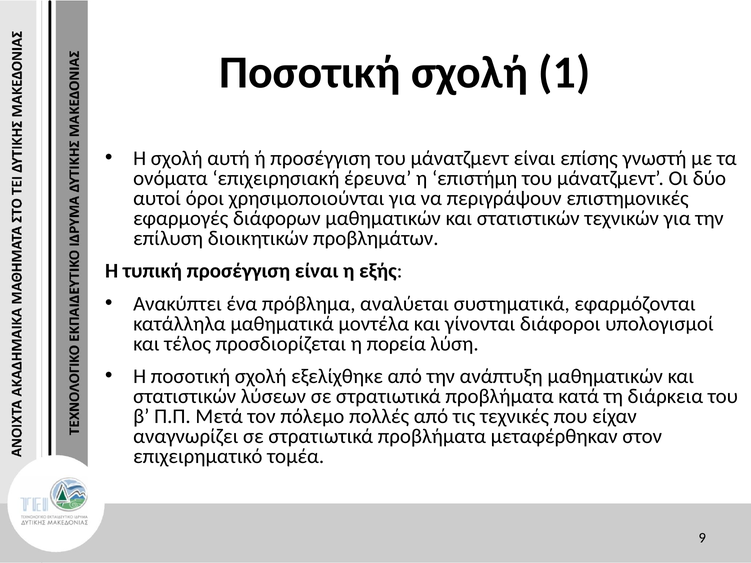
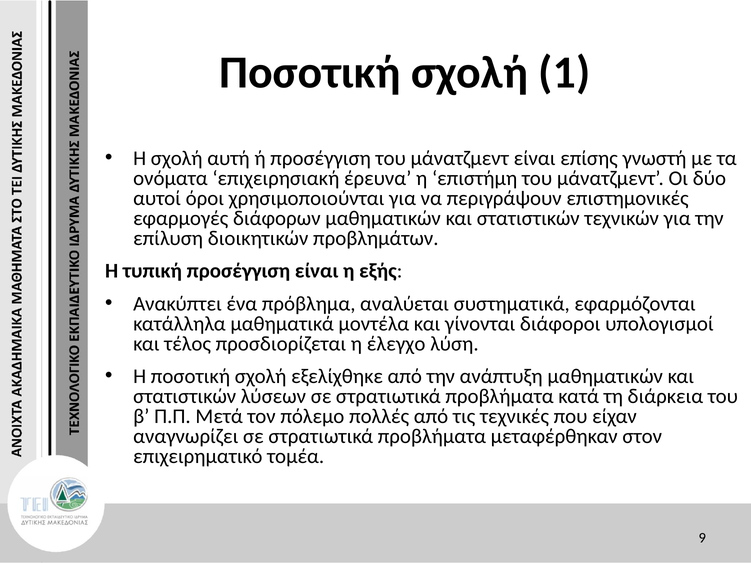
πορεία: πορεία -> έλεγχο
